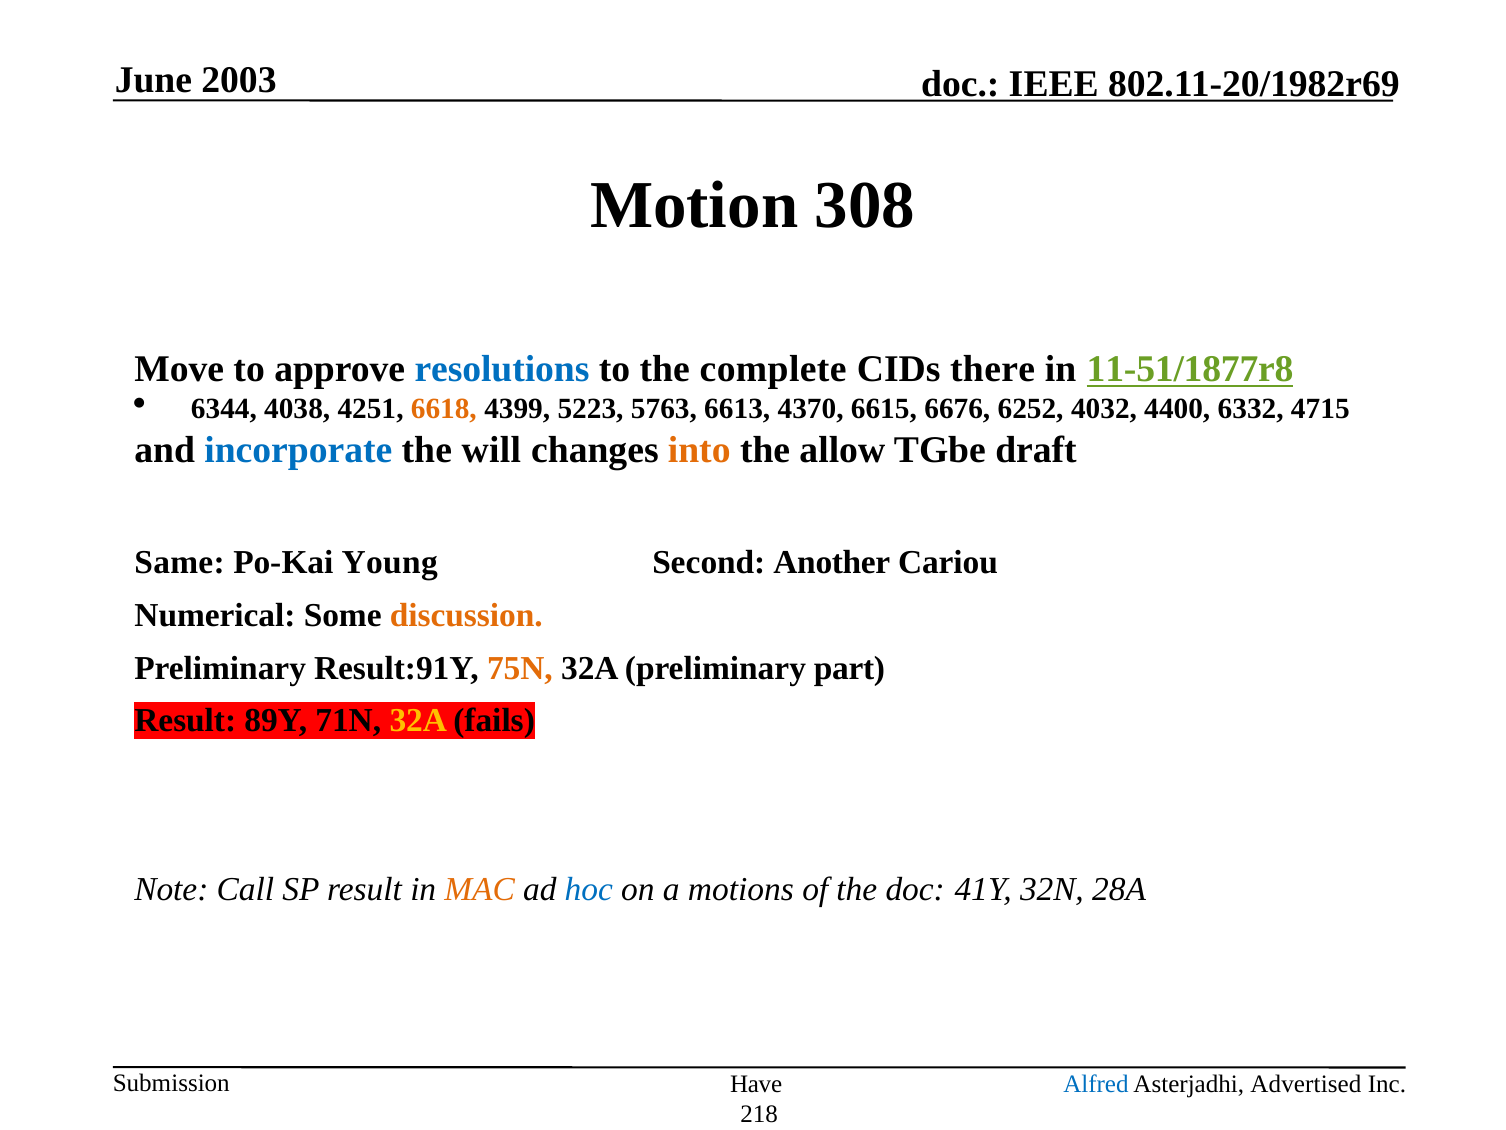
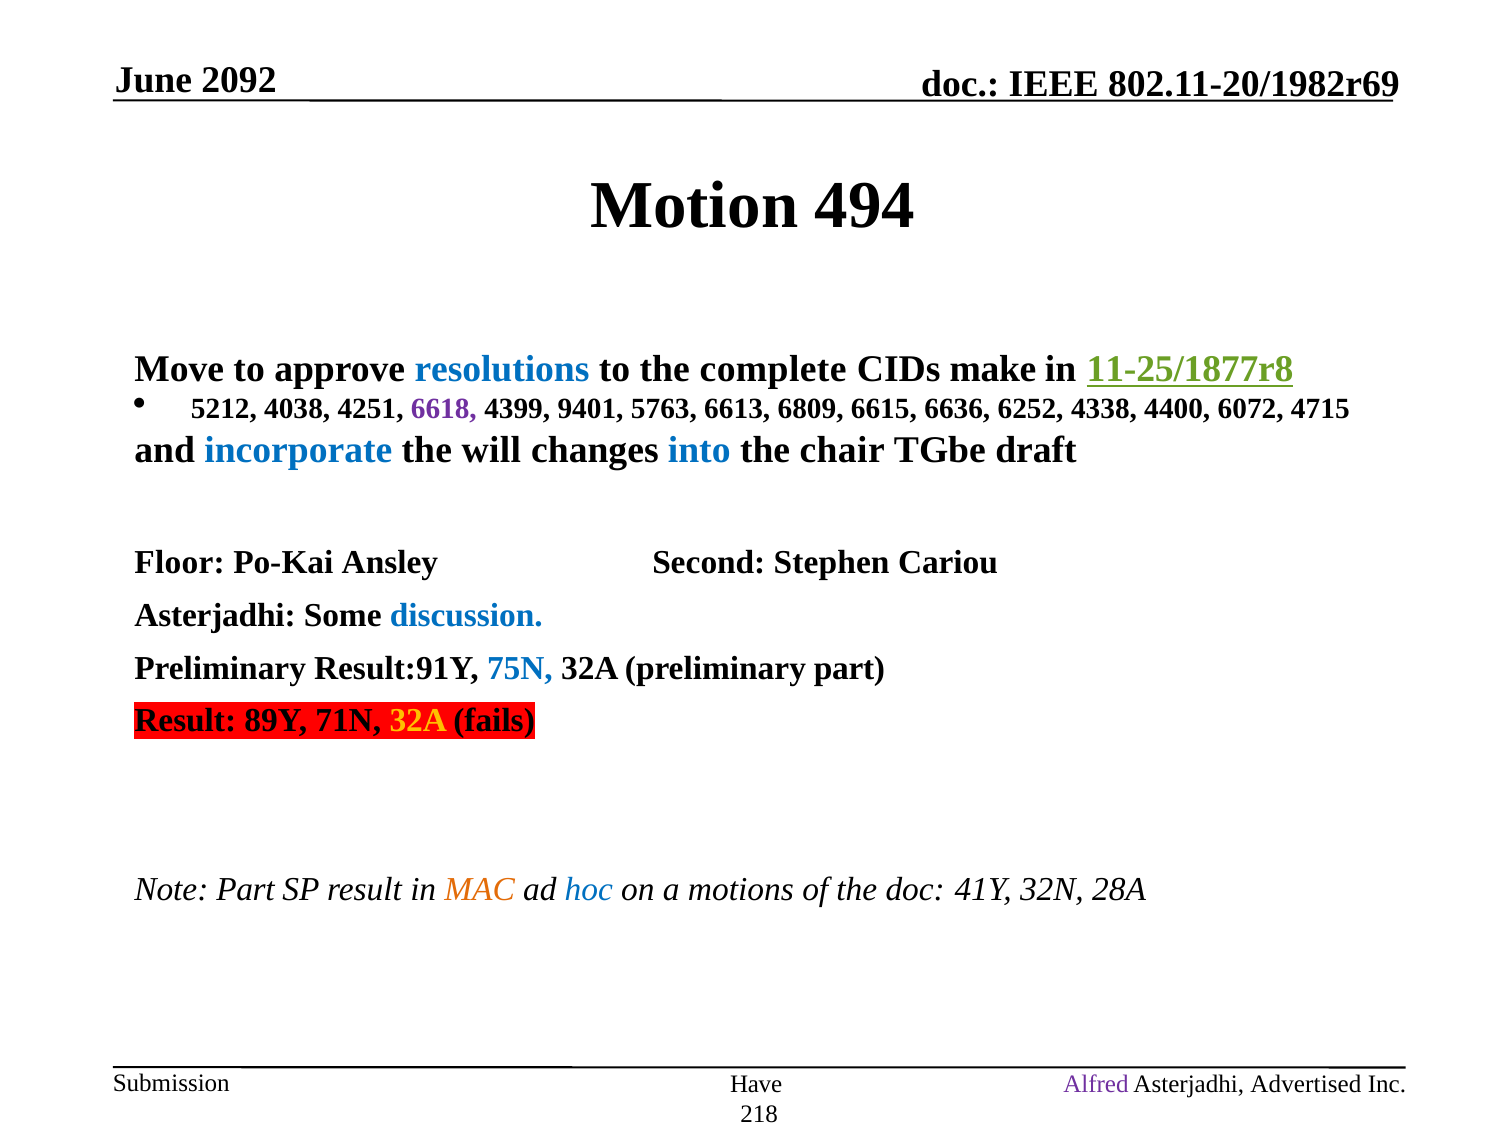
2003: 2003 -> 2092
308: 308 -> 494
there: there -> make
11-51/1877r8: 11-51/1877r8 -> 11-25/1877r8
6344: 6344 -> 5212
6618 colour: orange -> purple
5223: 5223 -> 9401
4370: 4370 -> 6809
6676: 6676 -> 6636
4032: 4032 -> 4338
6332: 6332 -> 6072
into colour: orange -> blue
allow: allow -> chair
Same: Same -> Floor
Young: Young -> Ansley
Another: Another -> Stephen
Numerical at (215, 615): Numerical -> Asterjadhi
discussion colour: orange -> blue
75N colour: orange -> blue
Note Call: Call -> Part
Alfred colour: blue -> purple
